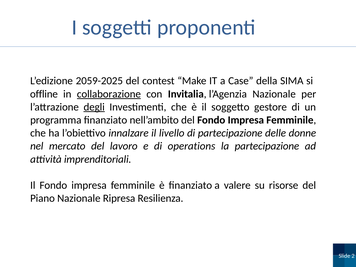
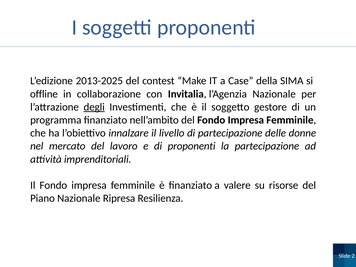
2059-2025: 2059-2025 -> 2013-2025
collaborazione underline: present -> none
di operations: operations -> proponenti
